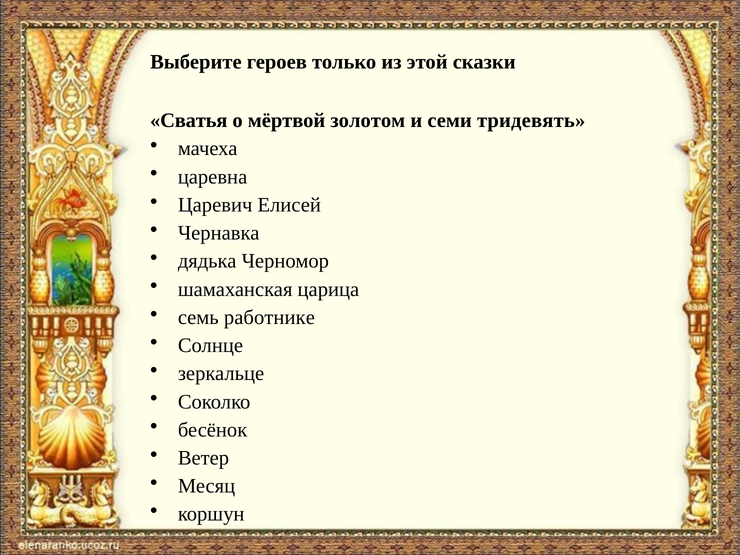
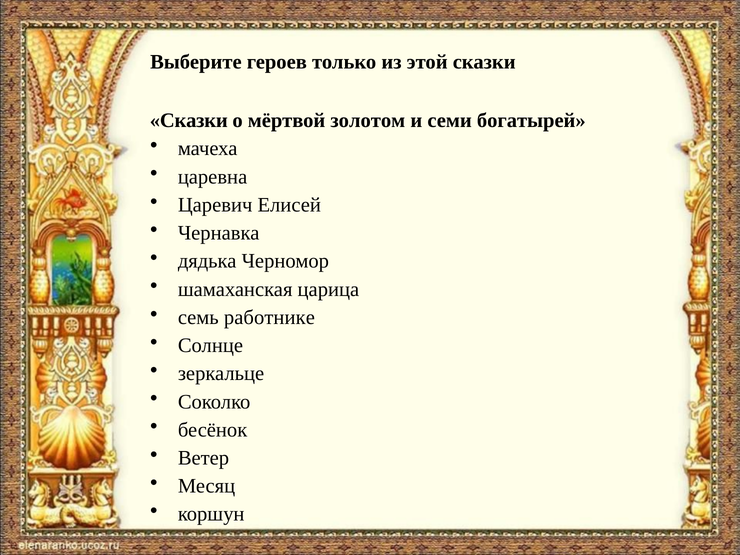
Сватья at (189, 121): Сватья -> Сказки
тридевять: тридевять -> богатырей
